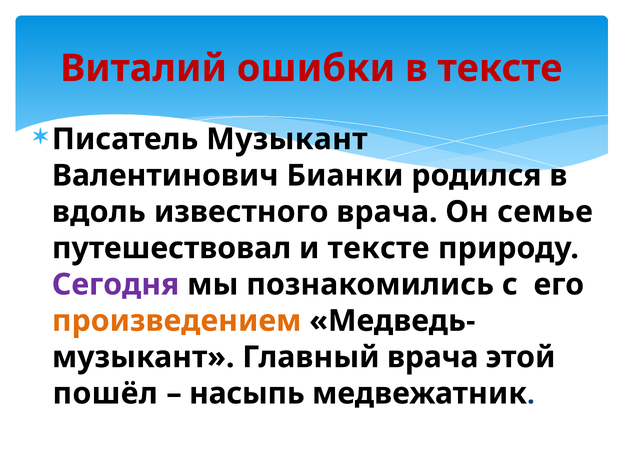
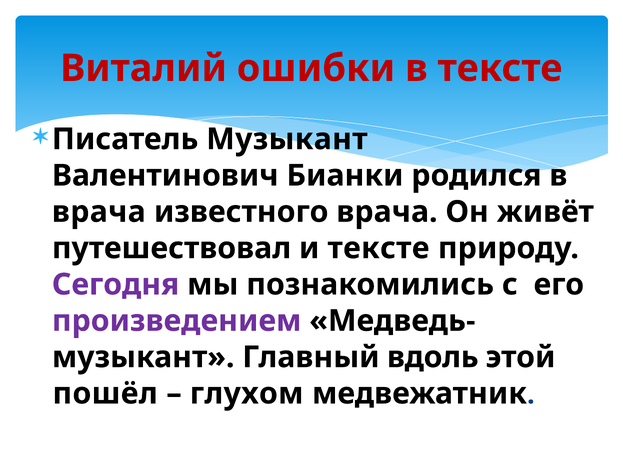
вдоль at (99, 212): вдоль -> врача
семье: семье -> живёт
произведением colour: orange -> purple
Главный врача: врача -> вдоль
насыпь: насыпь -> глухом
